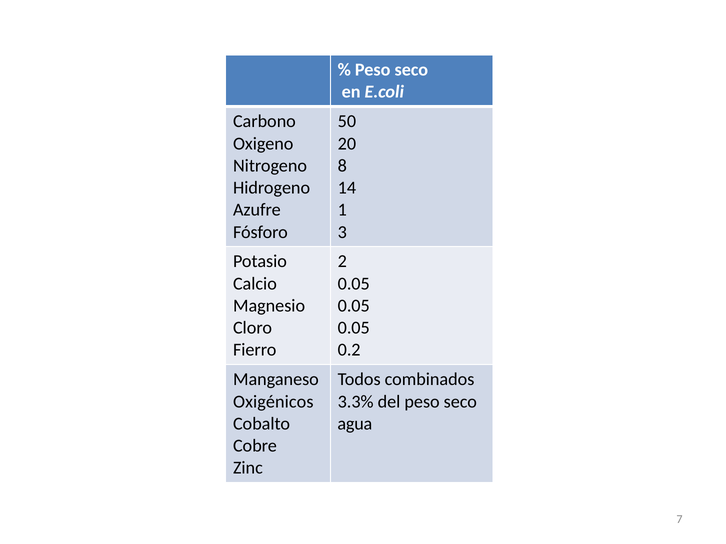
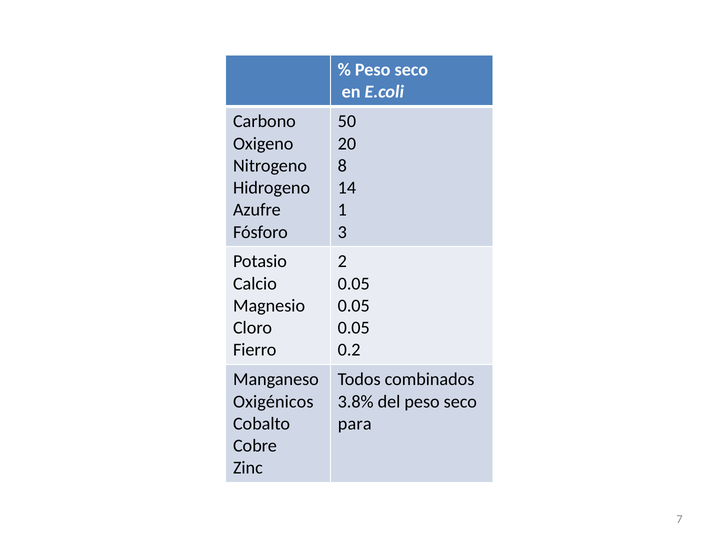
3.3%: 3.3% -> 3.8%
agua: agua -> para
